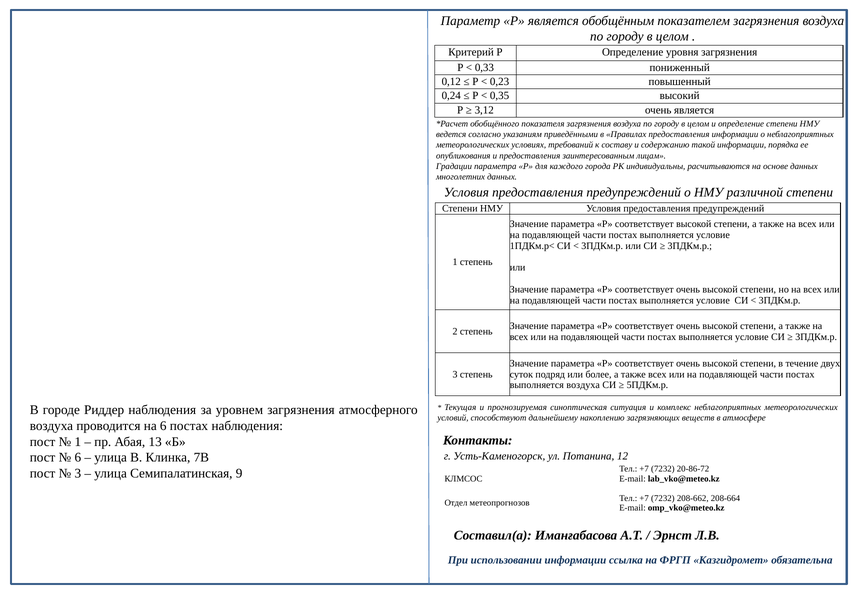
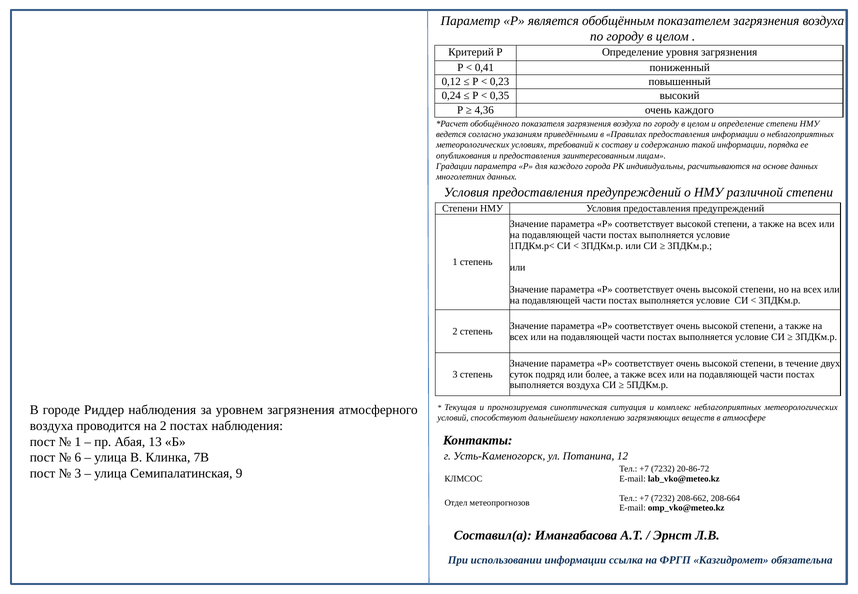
0,33: 0,33 -> 0,41
3,12: 3,12 -> 4,36
очень является: является -> каждого
на 6: 6 -> 2
